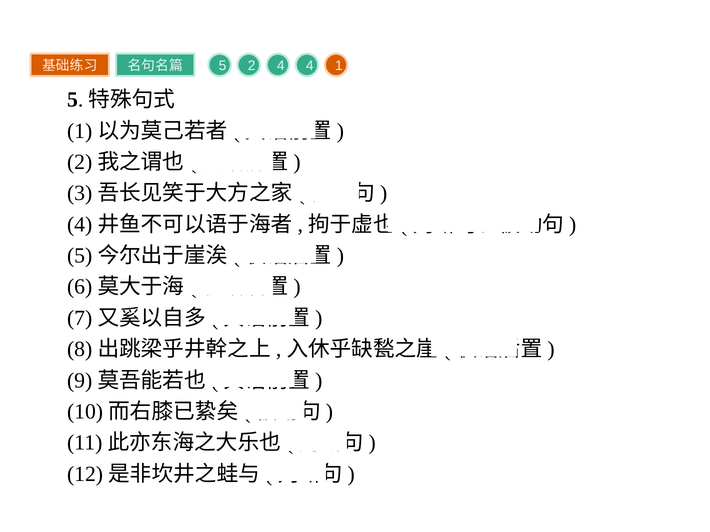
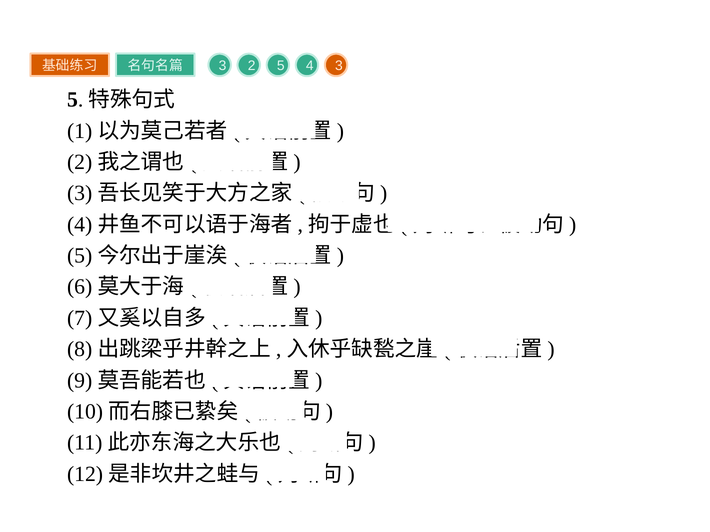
5 at (223, 66): 5 -> 3
2 4: 4 -> 5
4 1: 1 -> 3
